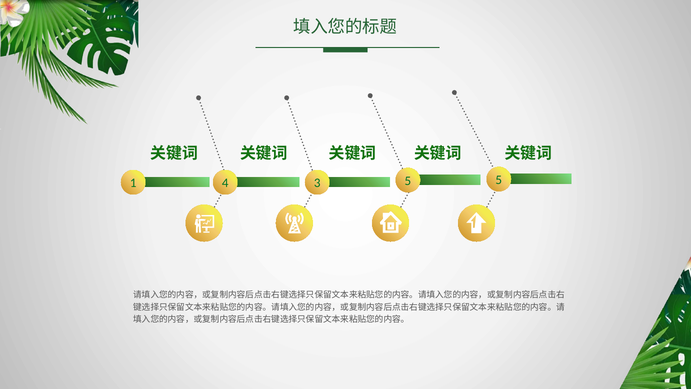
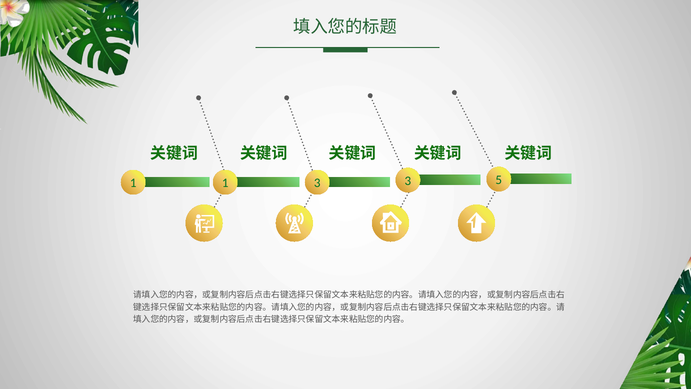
1 4: 4 -> 1
3 5: 5 -> 3
